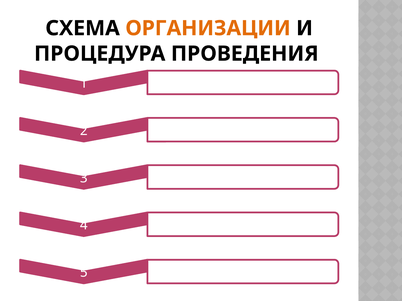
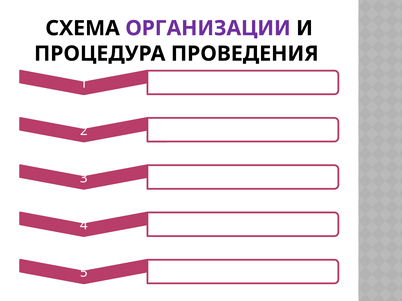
ОРГАНИЗАЦИИ colour: orange -> purple
